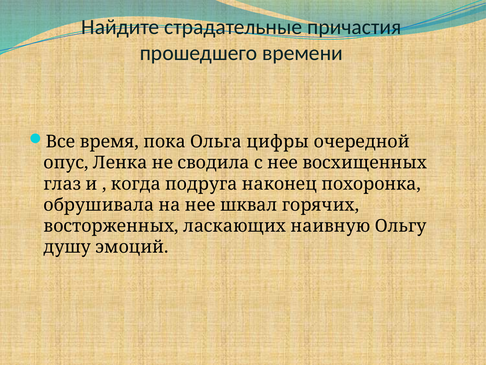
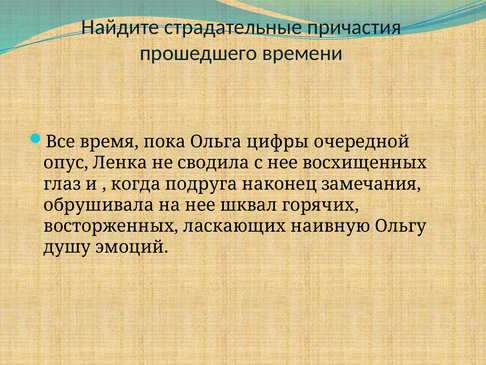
похоронка: похоронка -> замечания
